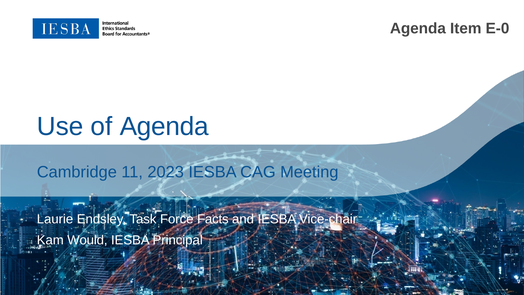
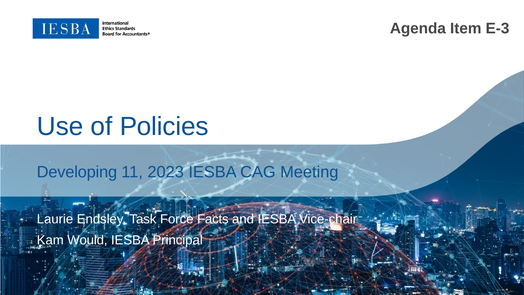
E-0: E-0 -> E-3
of Agenda: Agenda -> Policies
Cambridge: Cambridge -> Developing
